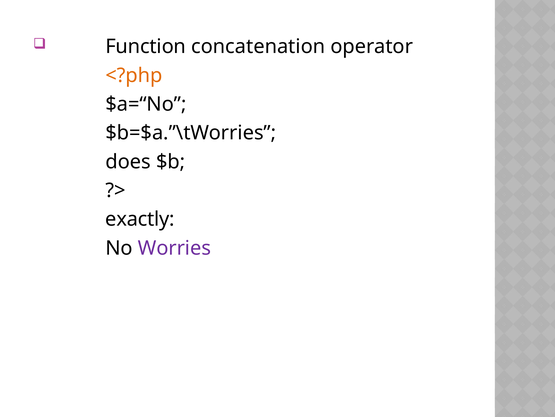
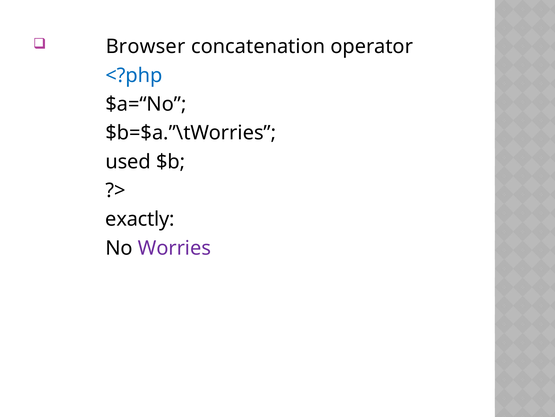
Function: Function -> Browser
<?php colour: orange -> blue
does: does -> used
